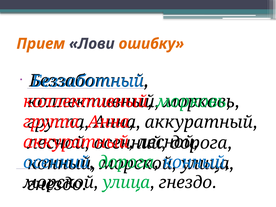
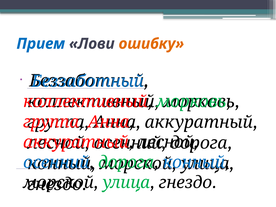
Прием colour: orange -> blue
